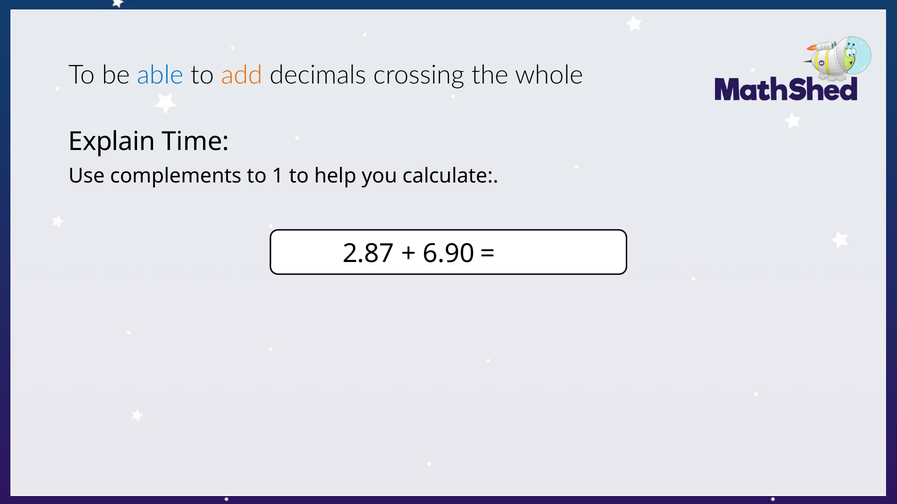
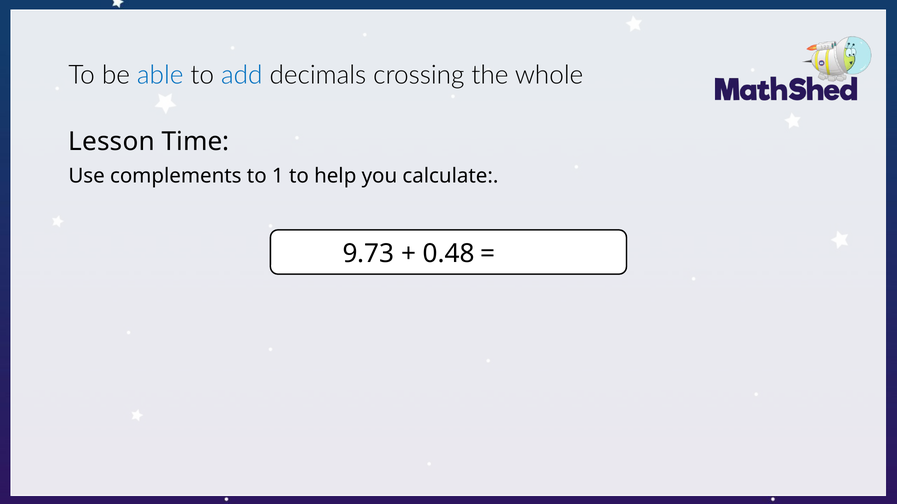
add colour: orange -> blue
Explain: Explain -> Lesson
2.87: 2.87 -> 9.73
6.90: 6.90 -> 0.48
